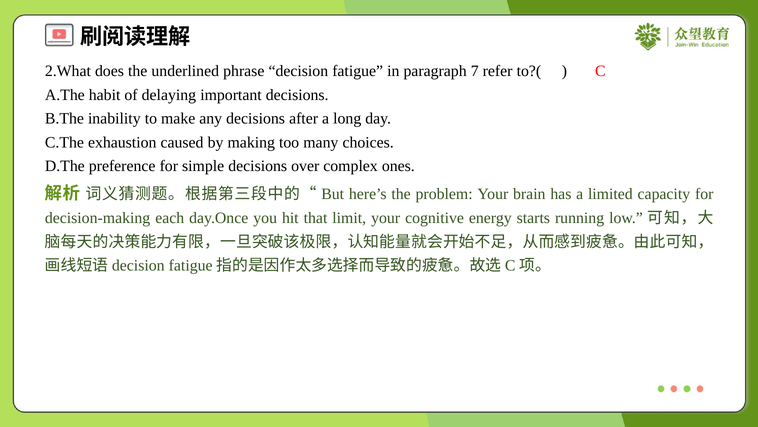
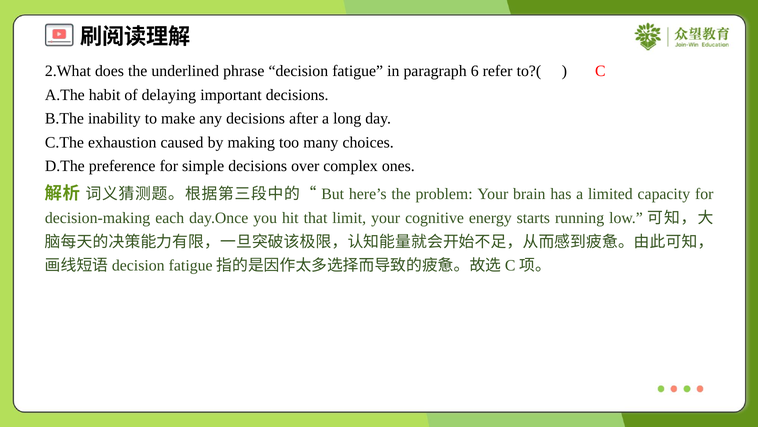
7: 7 -> 6
